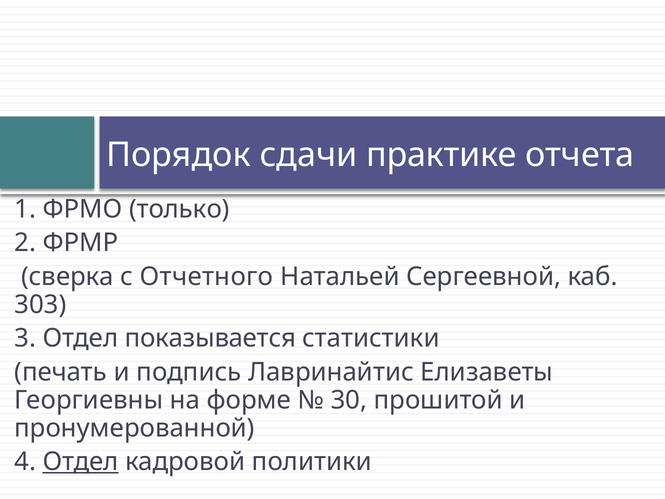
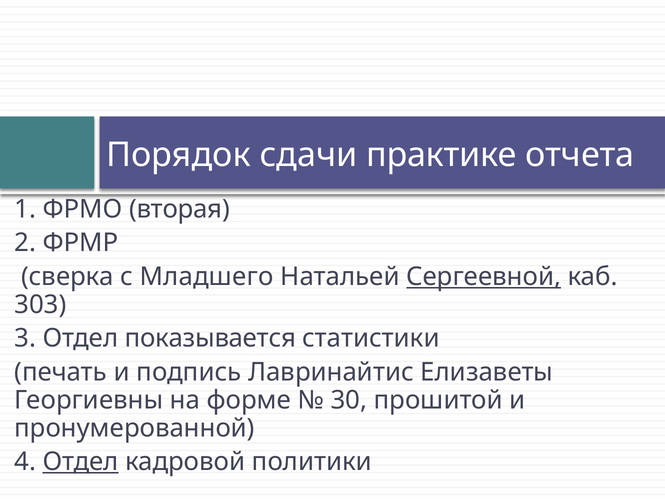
только: только -> вторая
Отчетного: Отчетного -> Младшего
Сергеевной underline: none -> present
